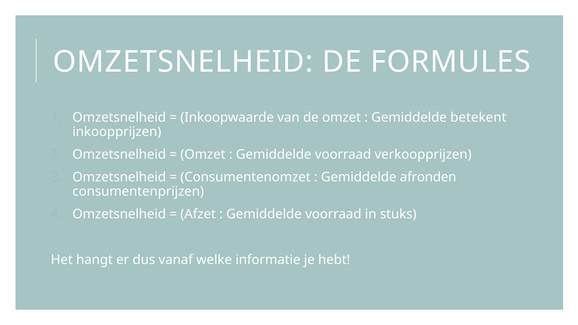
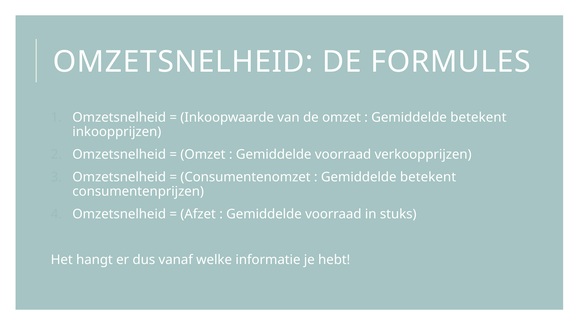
afronden at (428, 177): afronden -> betekent
